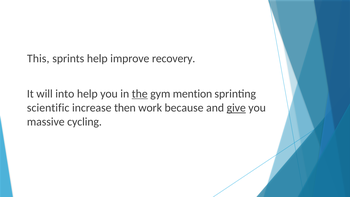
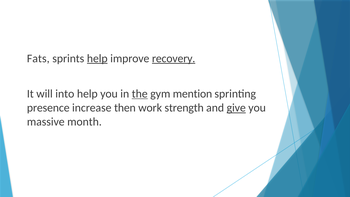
This: This -> Fats
help at (97, 58) underline: none -> present
recovery underline: none -> present
scientific: scientific -> presence
because: because -> strength
cycling: cycling -> month
